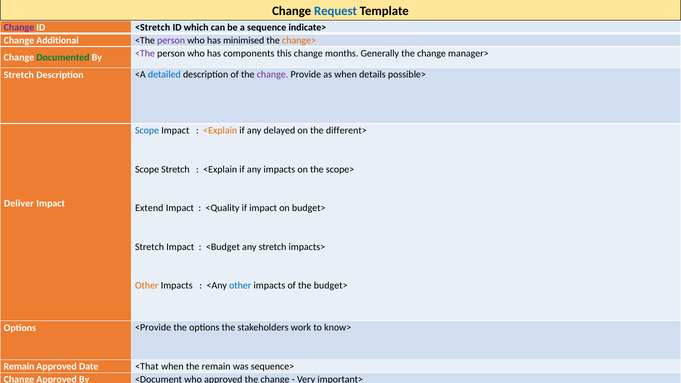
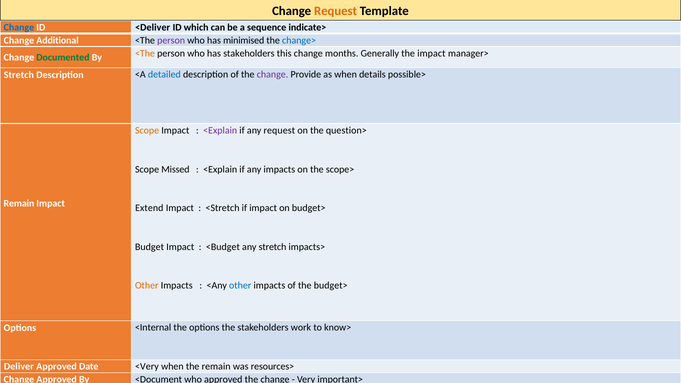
Request at (336, 11) colour: blue -> orange
Change at (19, 28) colour: purple -> blue
<Stretch: <Stretch -> <Deliver
change> colour: orange -> blue
<The at (145, 54) colour: purple -> orange
has components: components -> stakeholders
Generally the change: change -> impact
Scope at (147, 131) colour: blue -> orange
<Explain at (220, 131) colour: orange -> purple
any delayed: delayed -> request
different>: different> -> question>
Scope Stretch: Stretch -> Missed
Deliver at (19, 203): Deliver -> Remain
<Quality: <Quality -> <Stretch
Stretch at (150, 247): Stretch -> Budget
<Provide: <Provide -> <Internal
Remain at (19, 367): Remain -> Deliver
<That: <That -> <Very
sequence>: sequence> -> resources>
